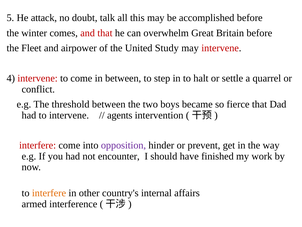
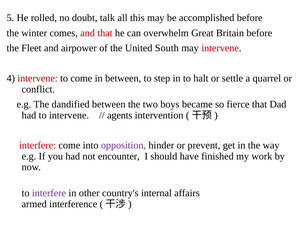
attack: attack -> rolled
Study: Study -> South
threshold: threshold -> dandified
interfere at (49, 193) colour: orange -> purple
